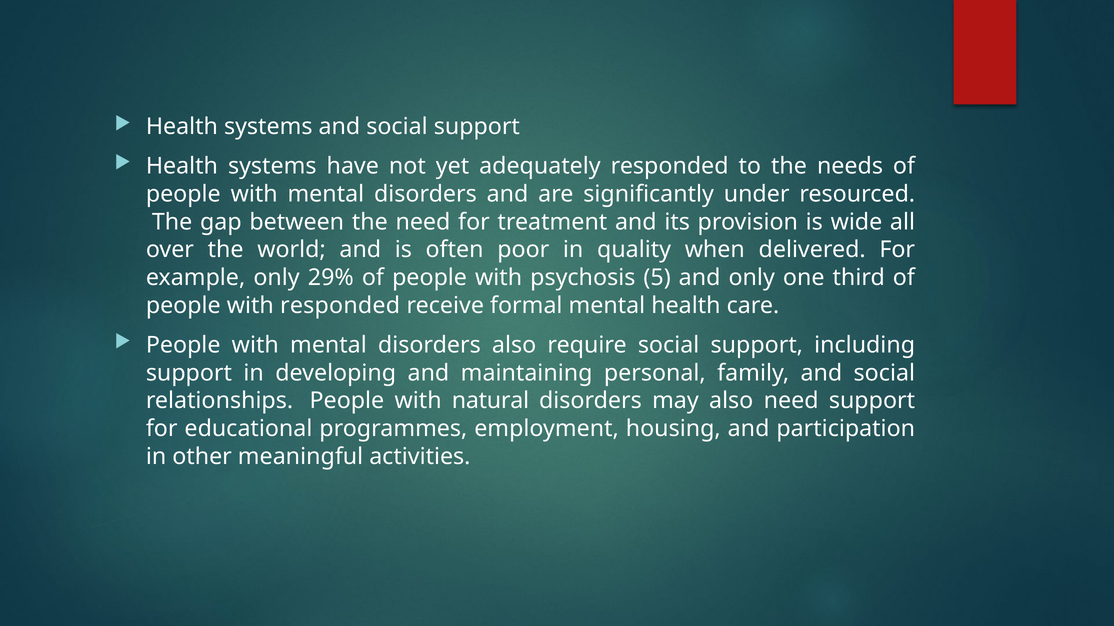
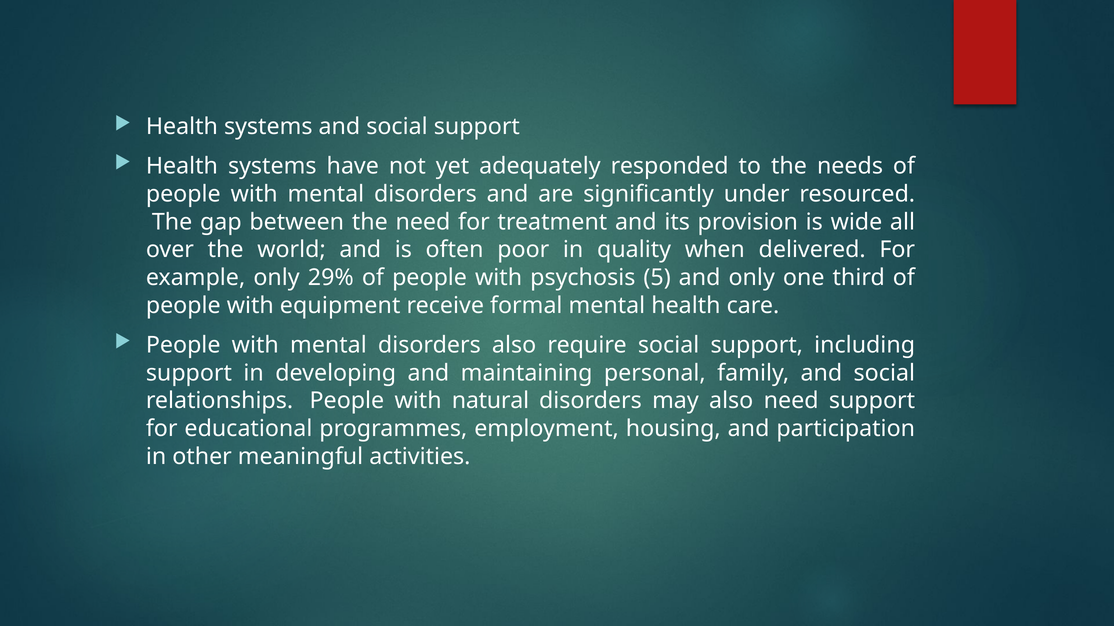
with responded: responded -> equipment
